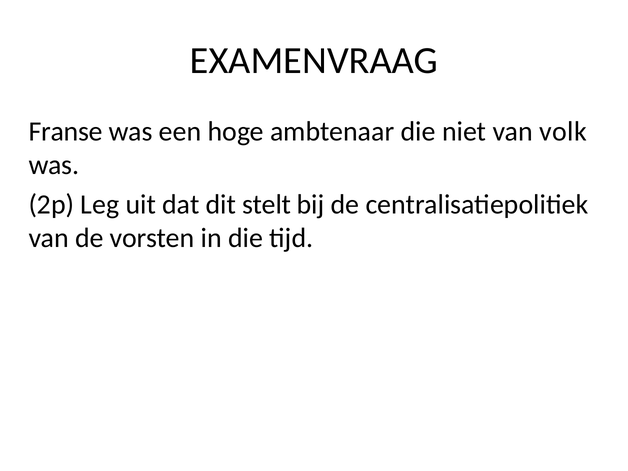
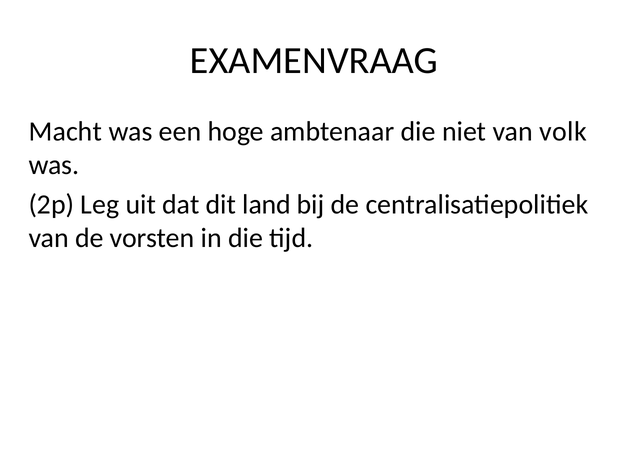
Franse: Franse -> Macht
stelt: stelt -> land
